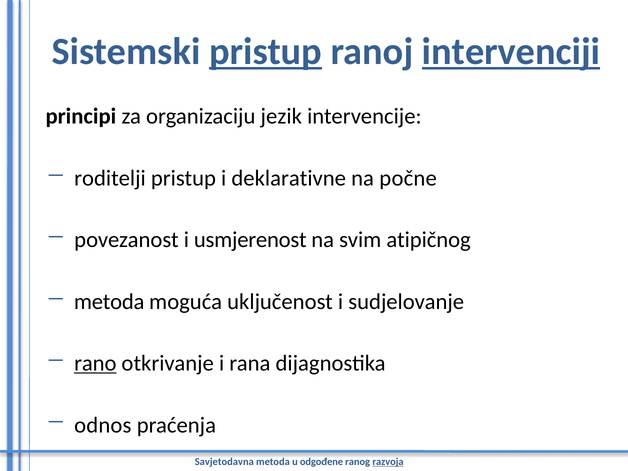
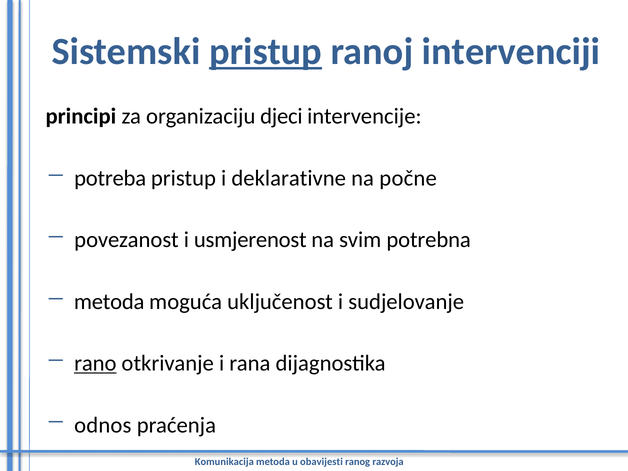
intervenciji underline: present -> none
jezik: jezik -> djeci
roditelji: roditelji -> potreba
atipičnog: atipičnog -> potrebna
Savjetodavna: Savjetodavna -> Komunikacija
odgođene: odgođene -> obavijesti
razvoja underline: present -> none
